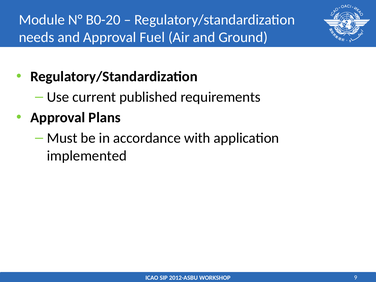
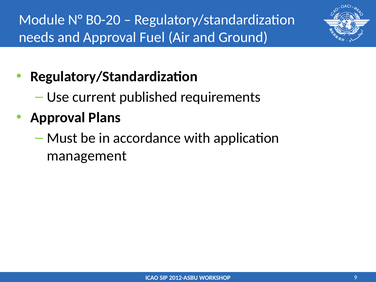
implemented: implemented -> management
